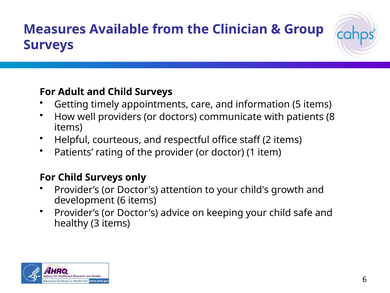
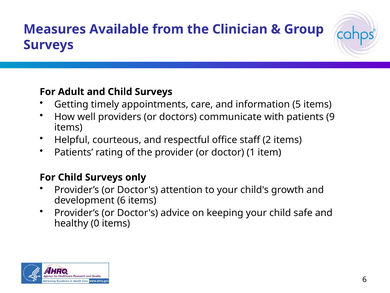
8: 8 -> 9
3: 3 -> 0
